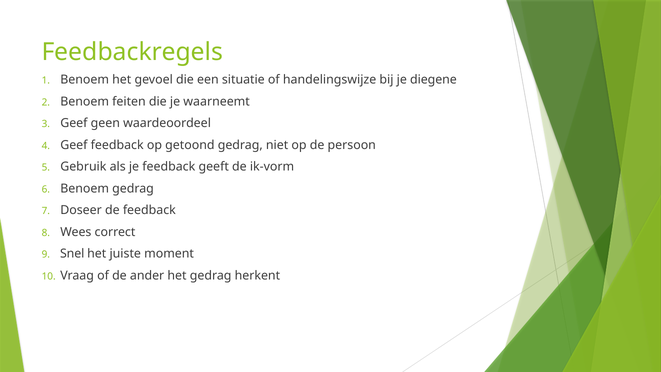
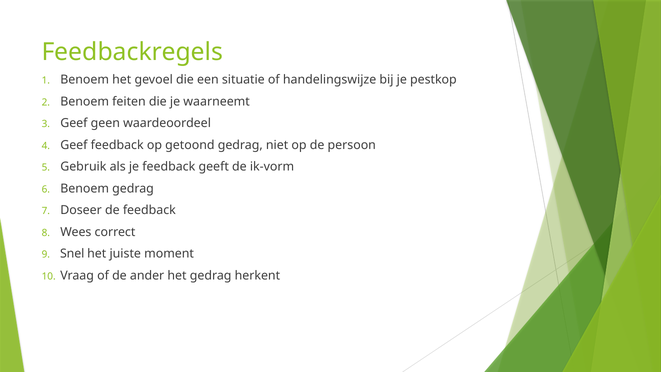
diegene: diegene -> pestkop
